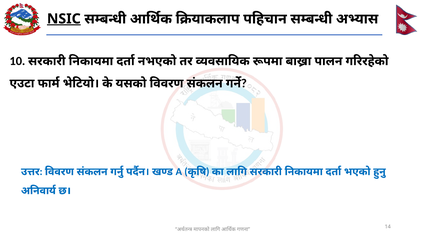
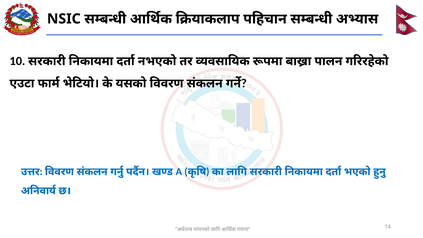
NSIC underline: present -> none
